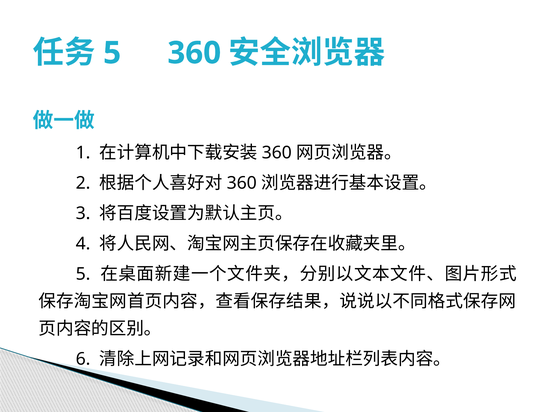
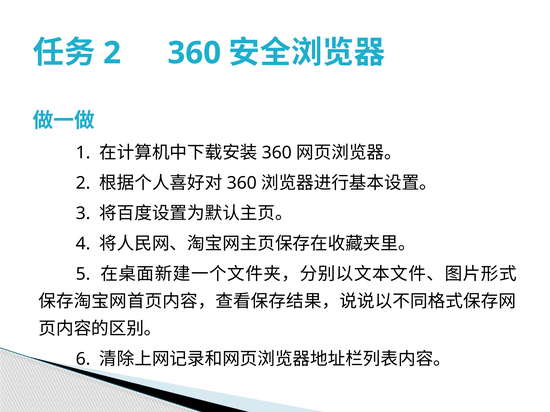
5 at (112, 53): 5 -> 2
